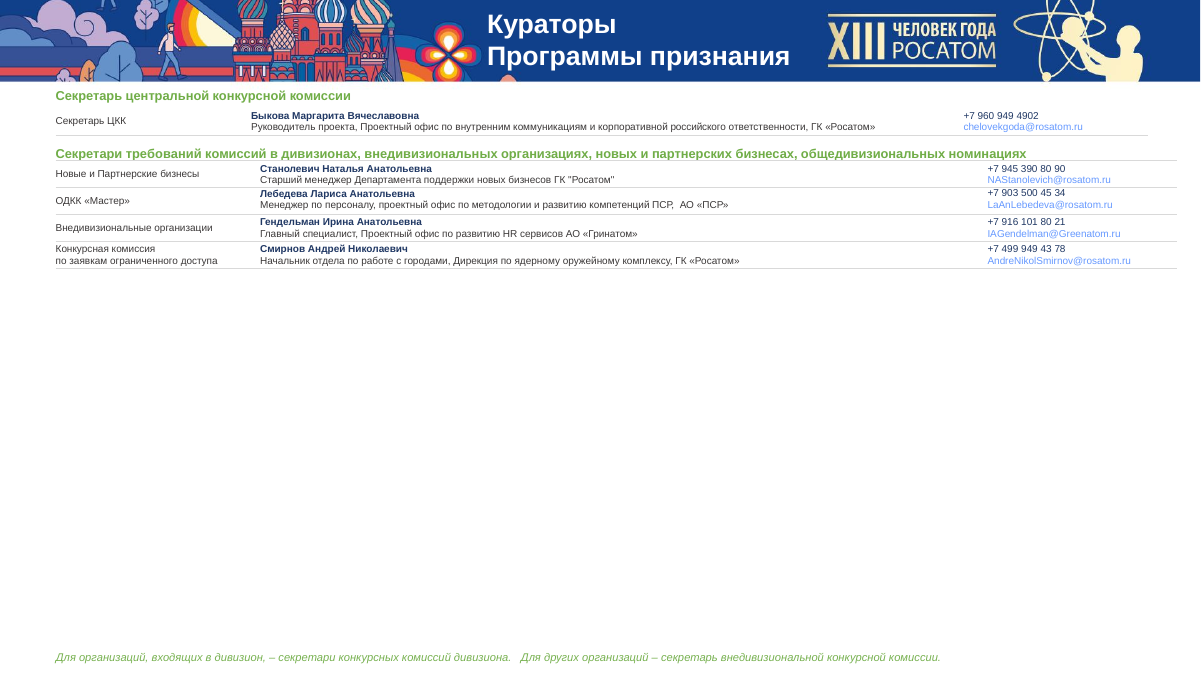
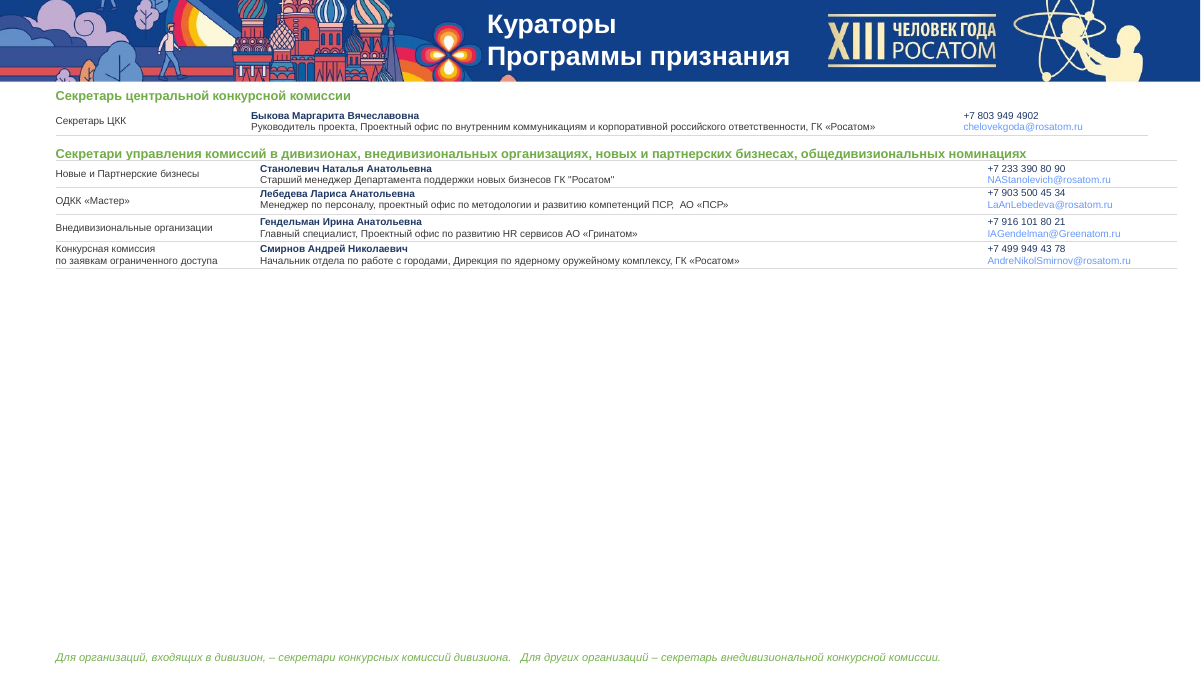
960: 960 -> 803
требований: требований -> управления
945: 945 -> 233
